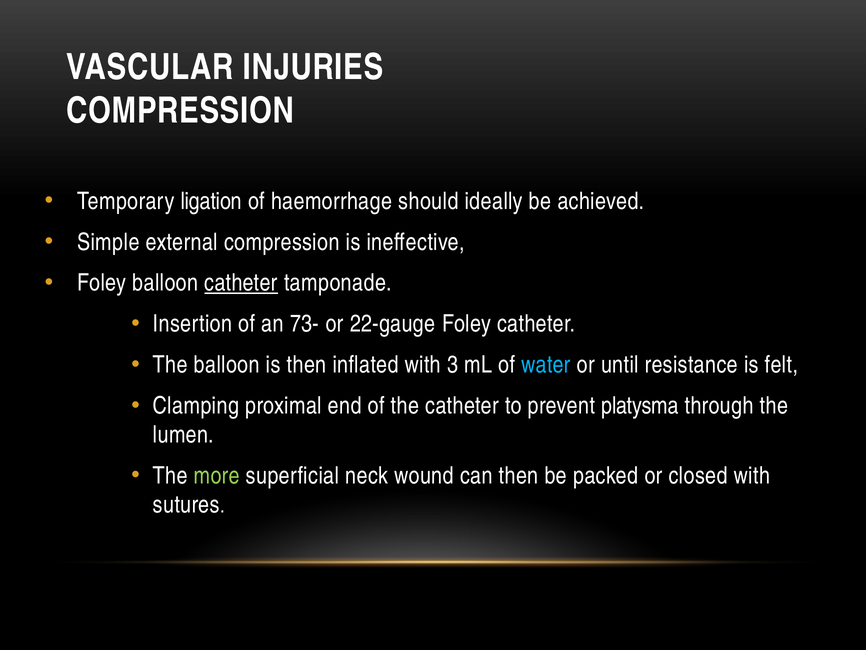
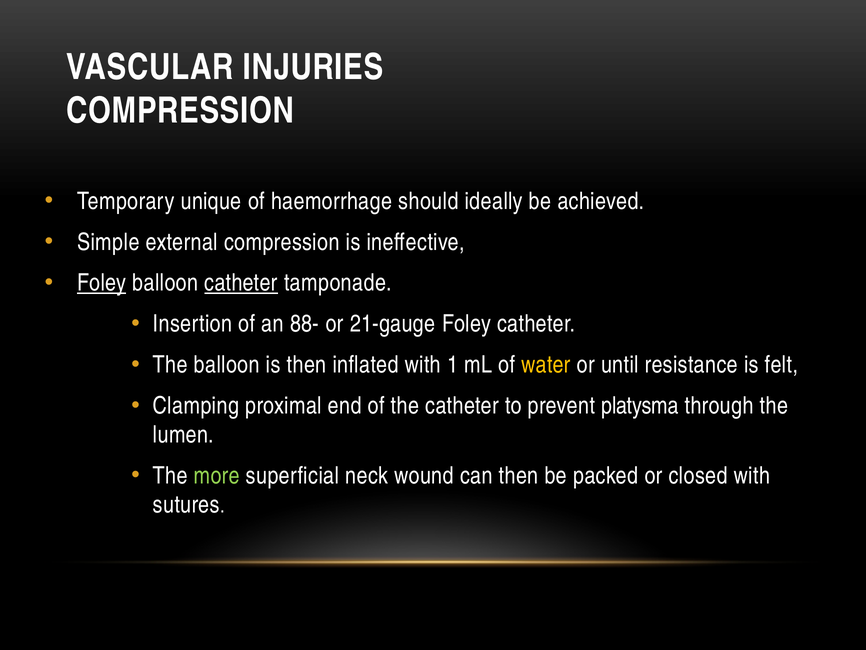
ligation: ligation -> unique
Foley at (102, 283) underline: none -> present
73-: 73- -> 88-
22-gauge: 22-gauge -> 21-gauge
3: 3 -> 1
water colour: light blue -> yellow
